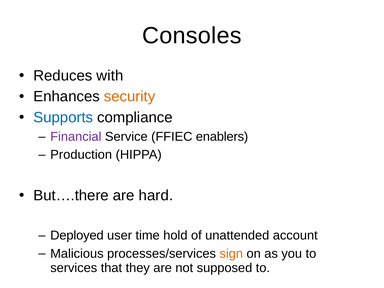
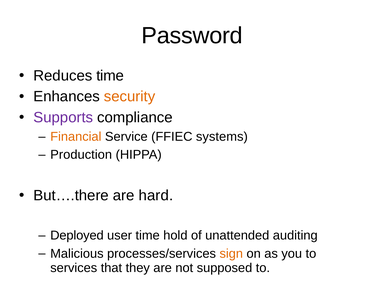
Consoles: Consoles -> Password
Reduces with: with -> time
Supports colour: blue -> purple
Financial colour: purple -> orange
enablers: enablers -> systems
account: account -> auditing
